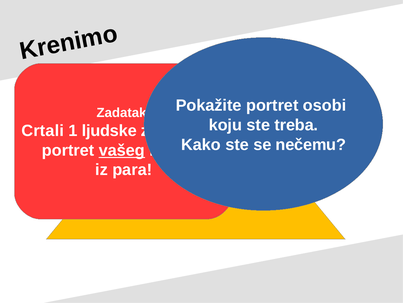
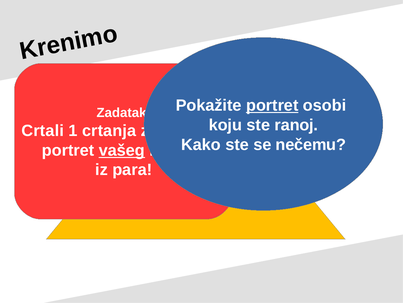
portret at (272, 105) underline: none -> present
treba: treba -> ranoj
ljudske: ljudske -> crtanja
